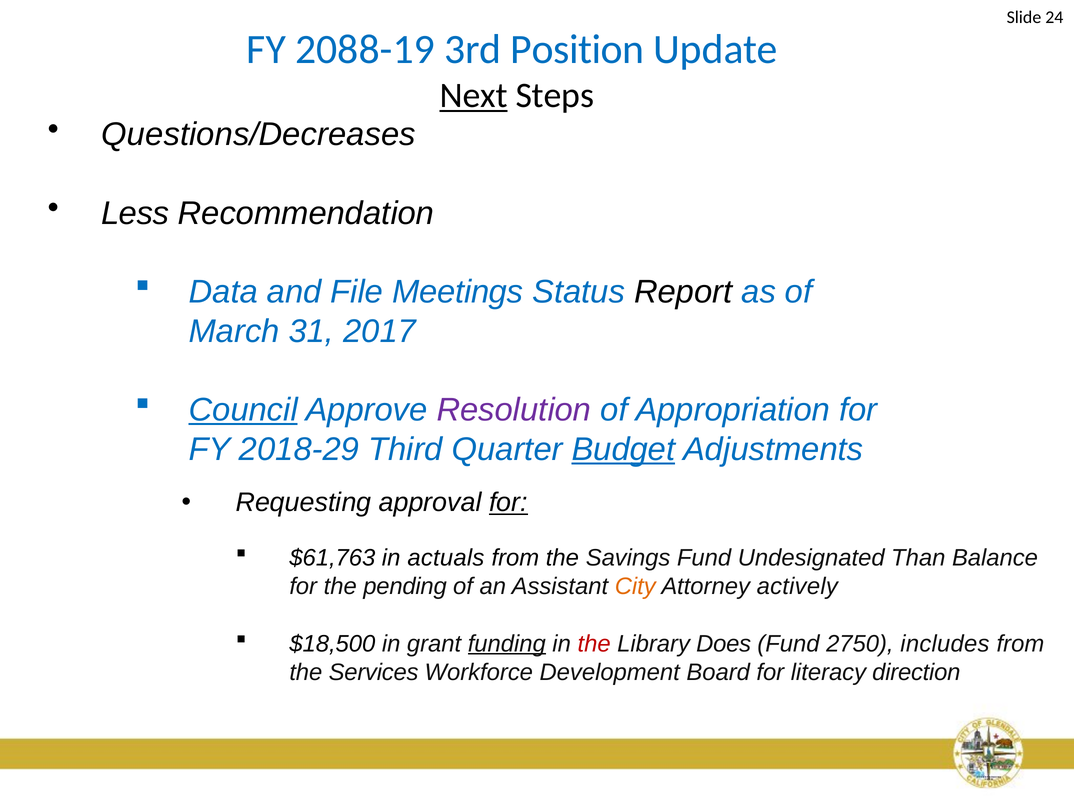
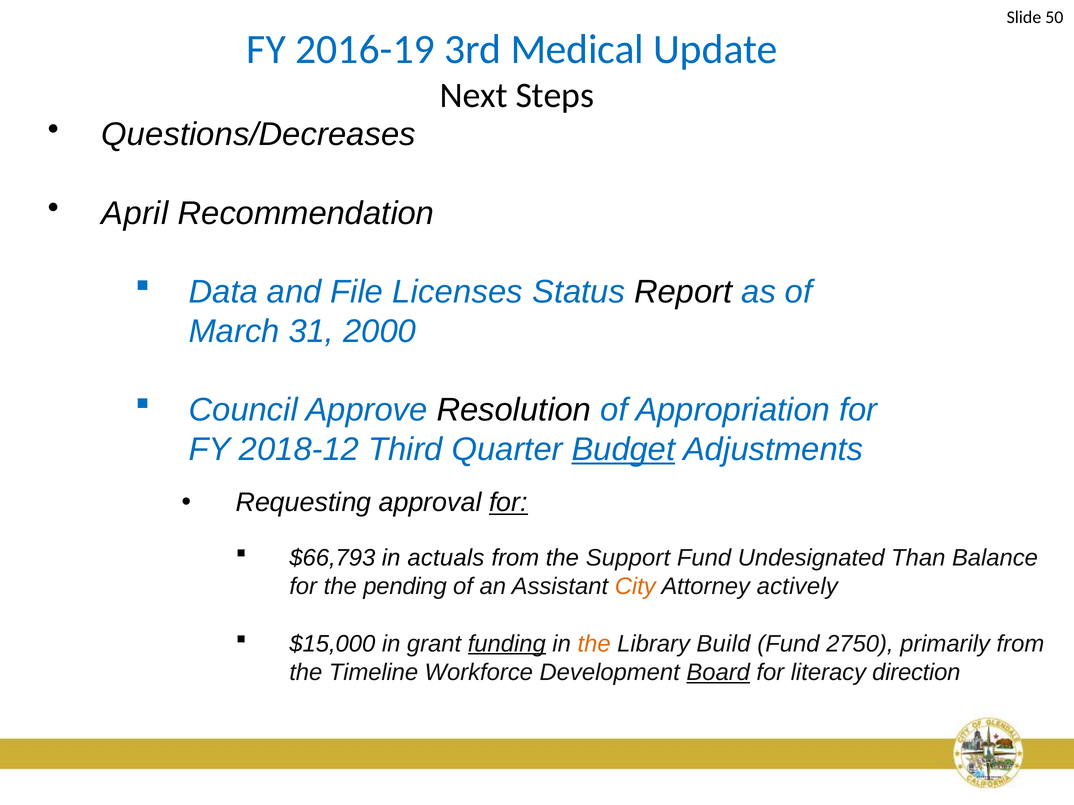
24: 24 -> 50
2088-19: 2088-19 -> 2016-19
Position: Position -> Medical
Next underline: present -> none
Less: Less -> April
Meetings: Meetings -> Licenses
2017: 2017 -> 2000
Council underline: present -> none
Resolution colour: purple -> black
2018-29: 2018-29 -> 2018-12
$61,763: $61,763 -> $66,793
Savings: Savings -> Support
$18,500: $18,500 -> $15,000
the at (594, 644) colour: red -> orange
Does: Does -> Build
includes: includes -> primarily
Services: Services -> Timeline
Board underline: none -> present
